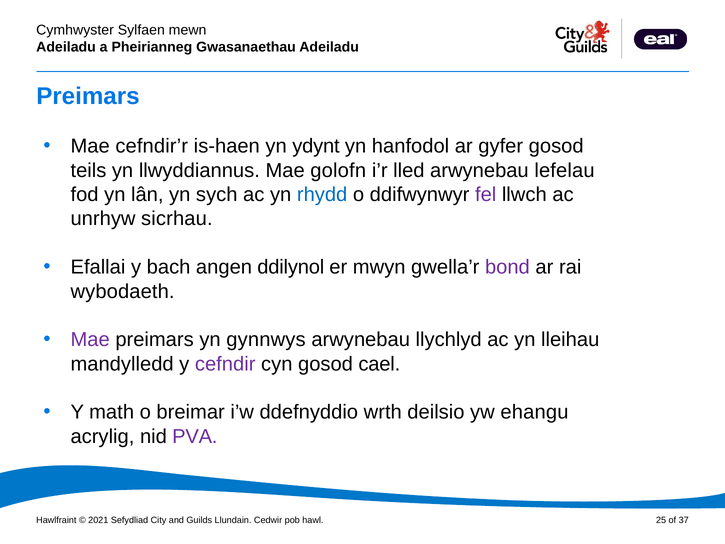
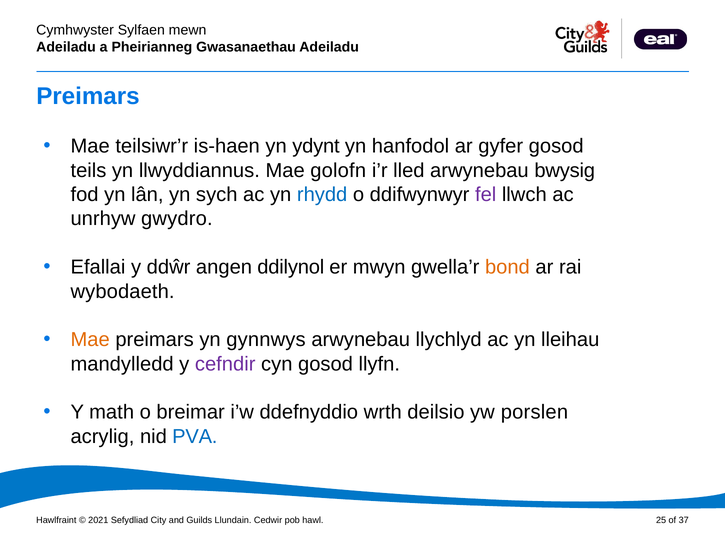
cefndir’r: cefndir’r -> teilsiwr’r
lefelau: lefelau -> bwysig
sicrhau: sicrhau -> gwydro
bach: bach -> ddŵr
bond colour: purple -> orange
Mae at (90, 340) colour: purple -> orange
cael: cael -> llyfn
ehangu: ehangu -> porslen
PVA colour: purple -> blue
